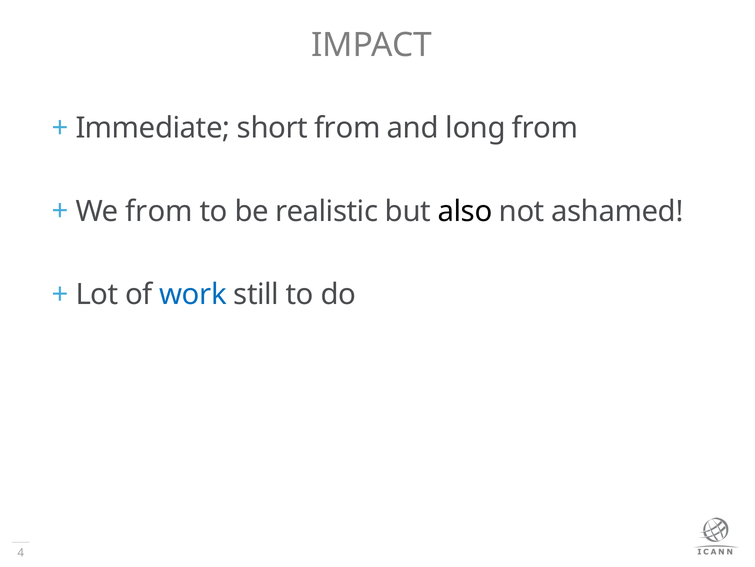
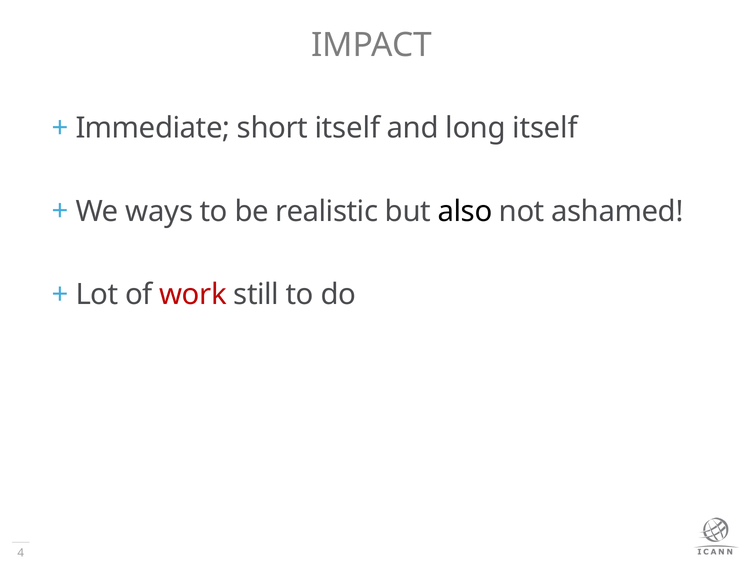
short from: from -> itself
long from: from -> itself
from at (159, 211): from -> ways
work colour: blue -> red
